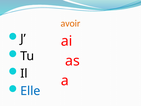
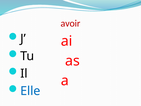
avoir colour: orange -> red
